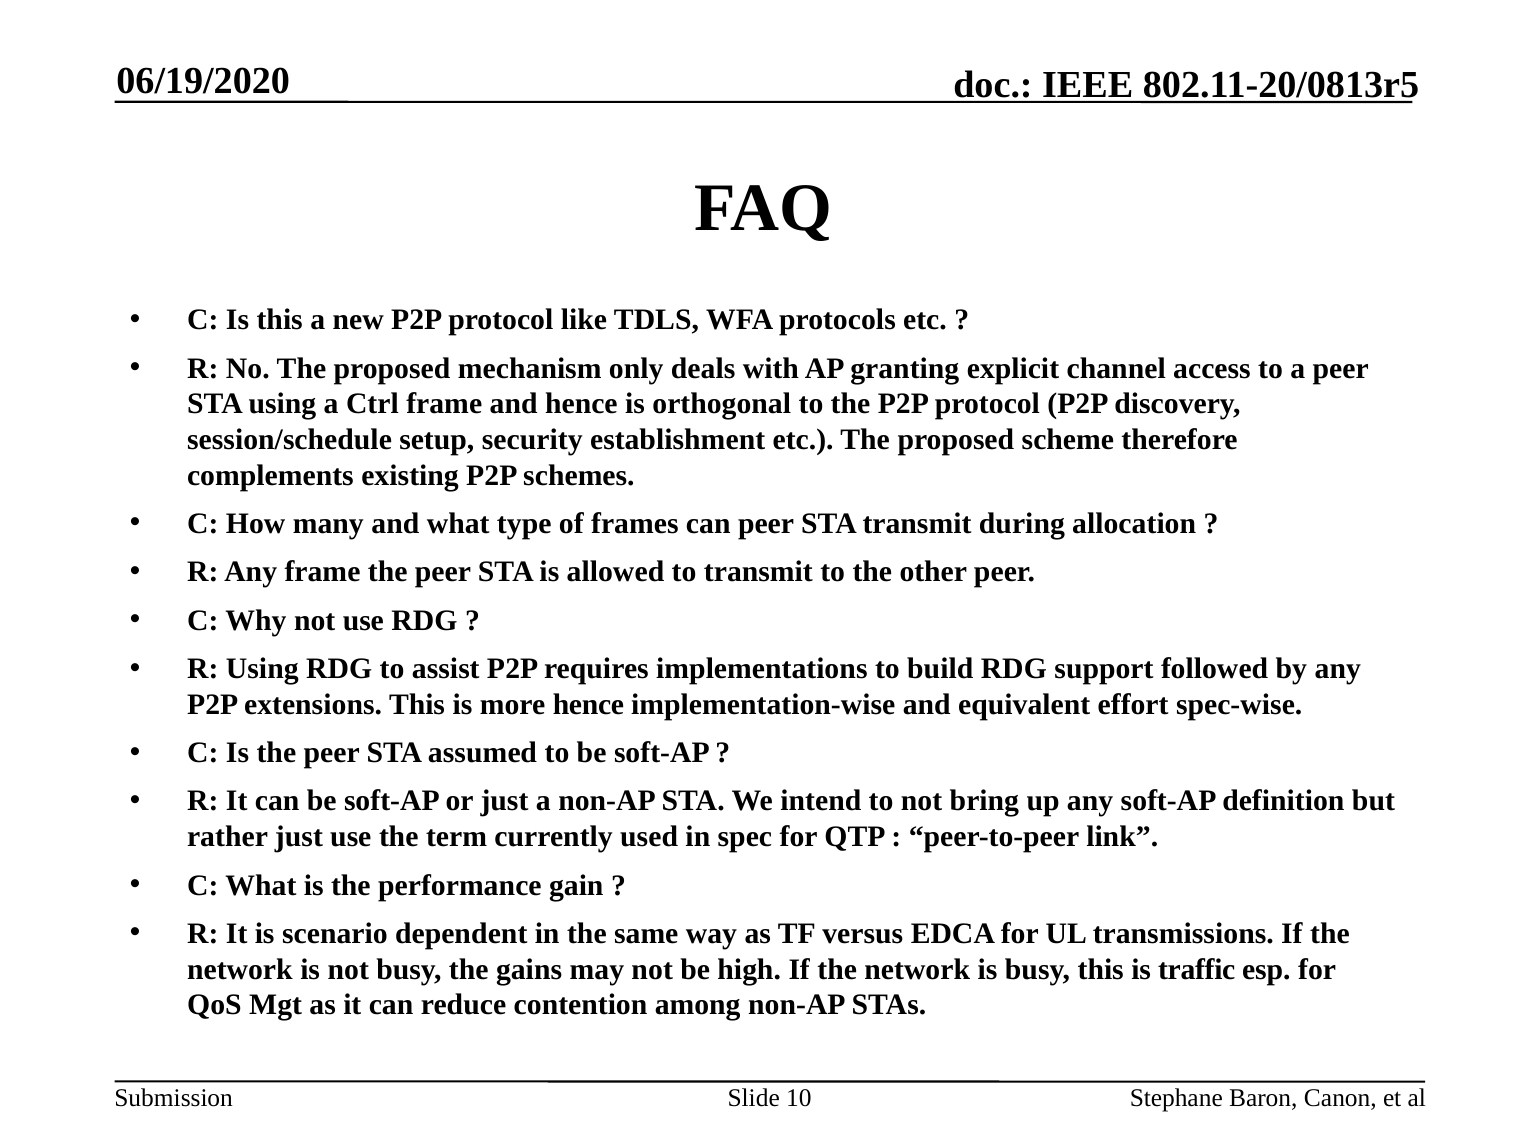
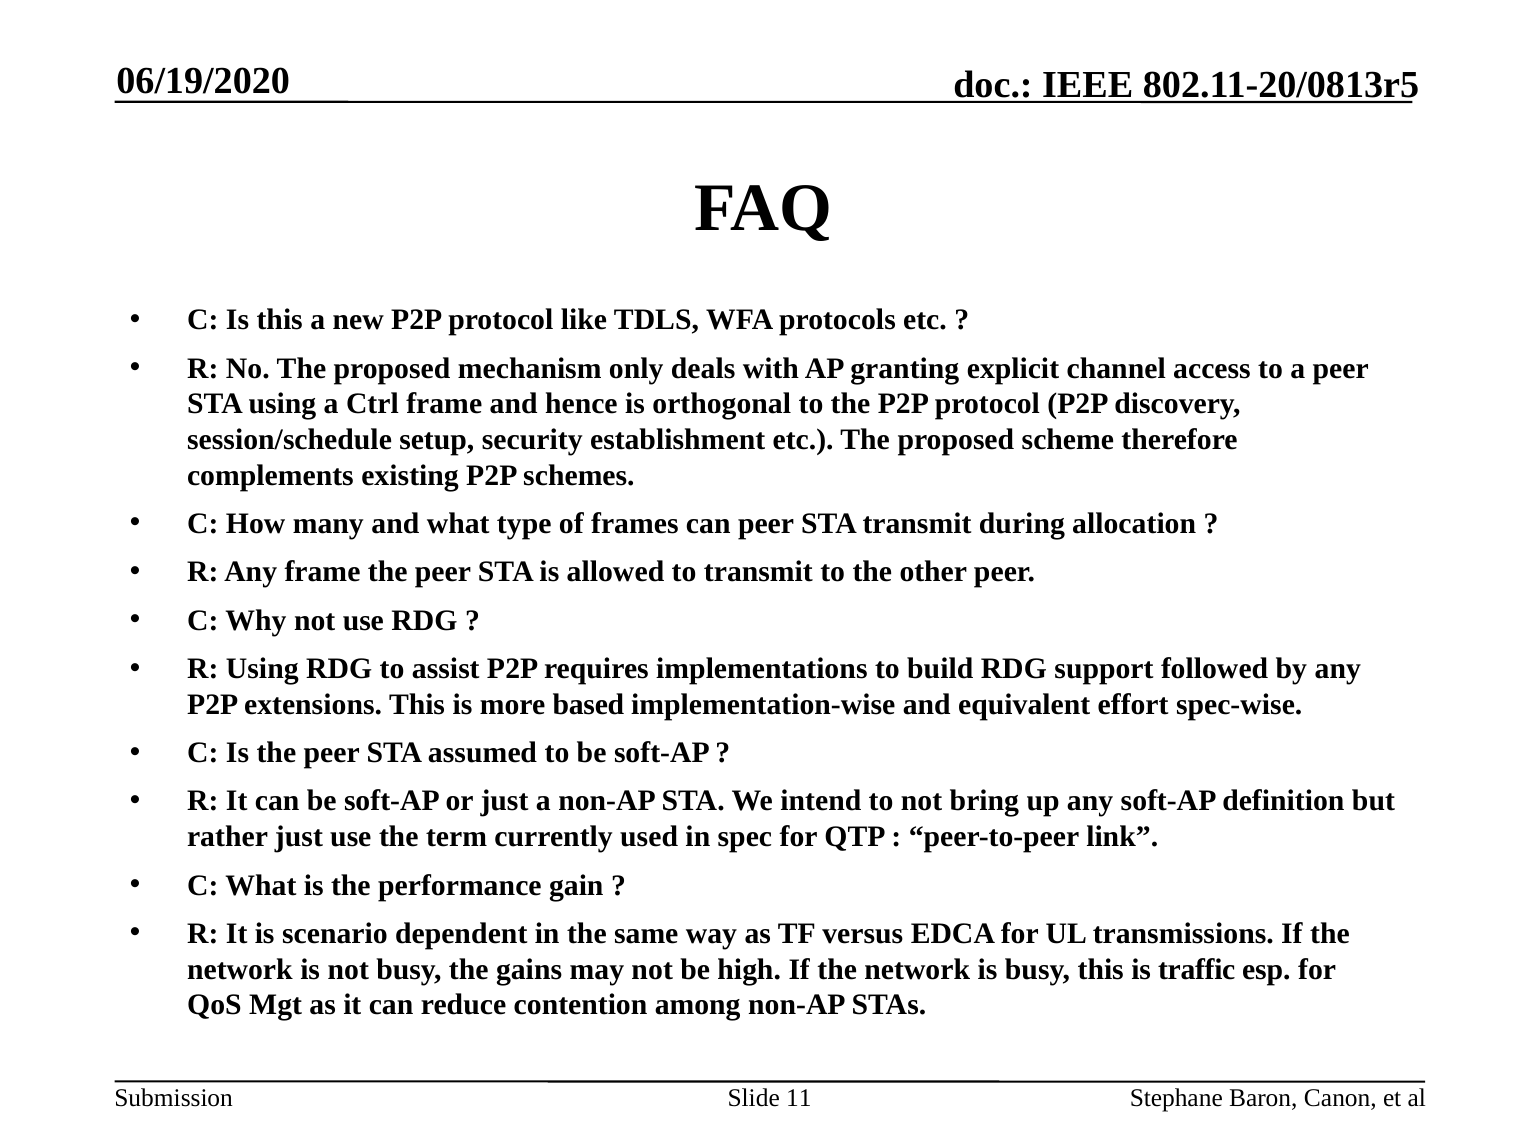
more hence: hence -> based
10: 10 -> 11
